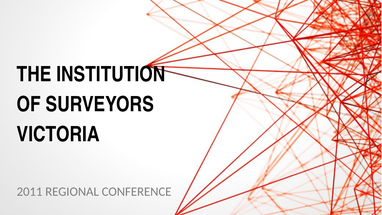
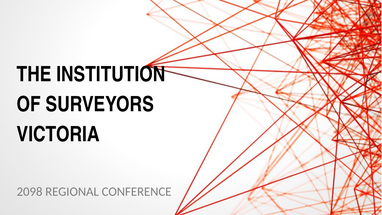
2011: 2011 -> 2098
